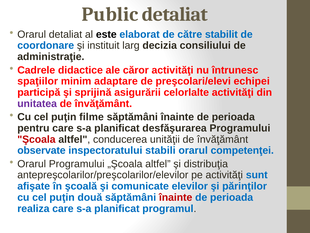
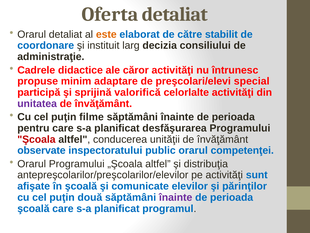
Public: Public -> Oferta
este colour: black -> orange
spaţiilor: spaţiilor -> propuse
echipei: echipei -> special
asigurării: asigurării -> valorifică
stabili: stabili -> public
înainte at (176, 197) colour: red -> purple
realiza at (33, 208): realiza -> şcoală
